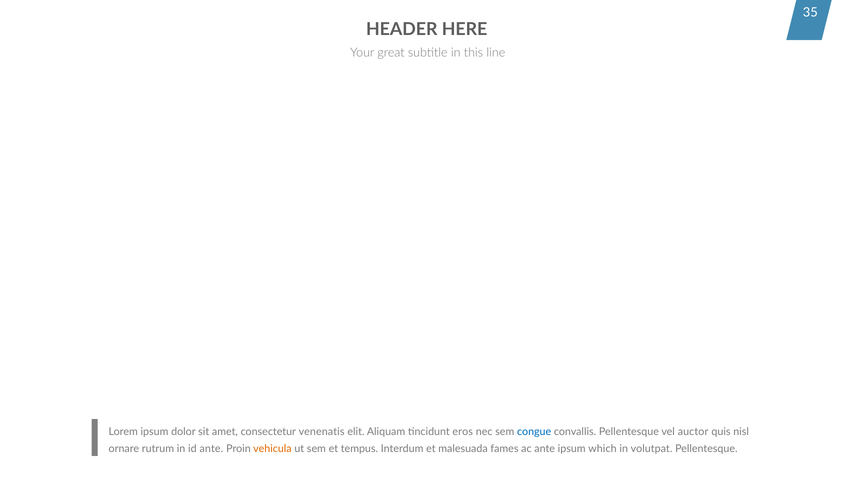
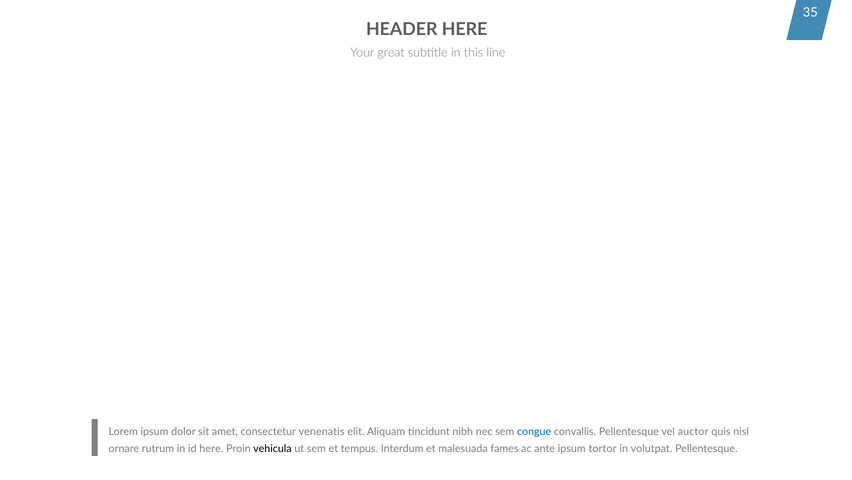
eros: eros -> nibh
id ante: ante -> here
vehicula colour: orange -> black
which: which -> tortor
